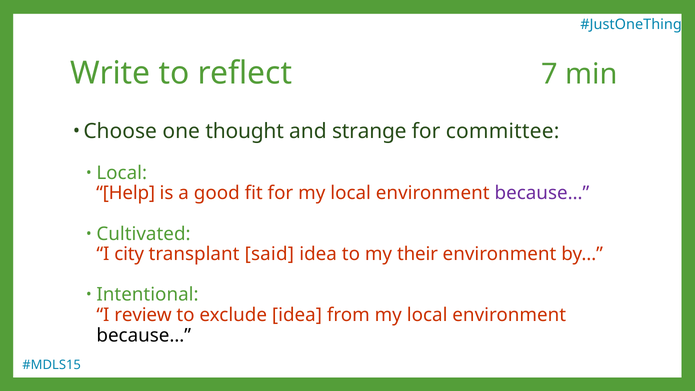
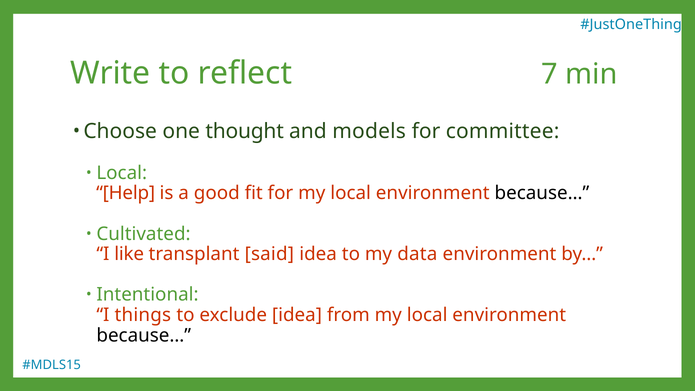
strange: strange -> models
because… at (542, 193) colour: purple -> black
city: city -> like
their: their -> data
review: review -> things
